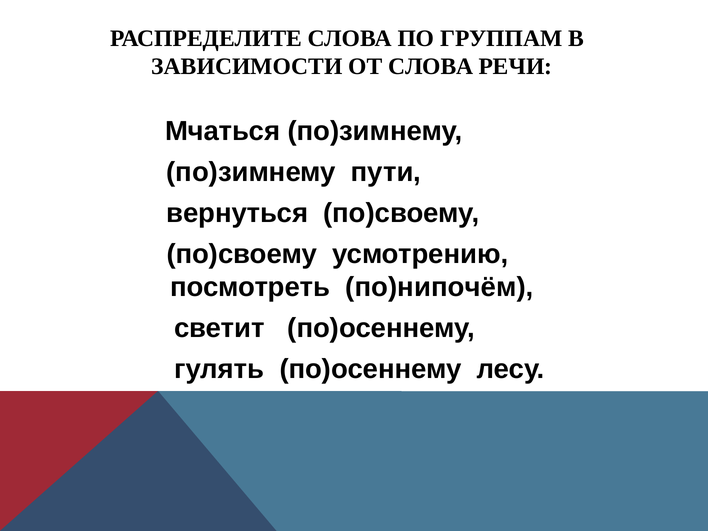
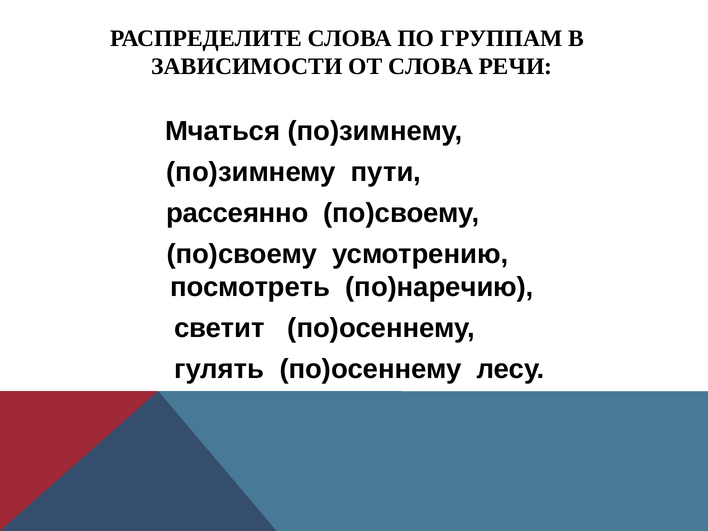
вернуться: вернуться -> рассеянно
по)нипочём: по)нипочём -> по)наречию
